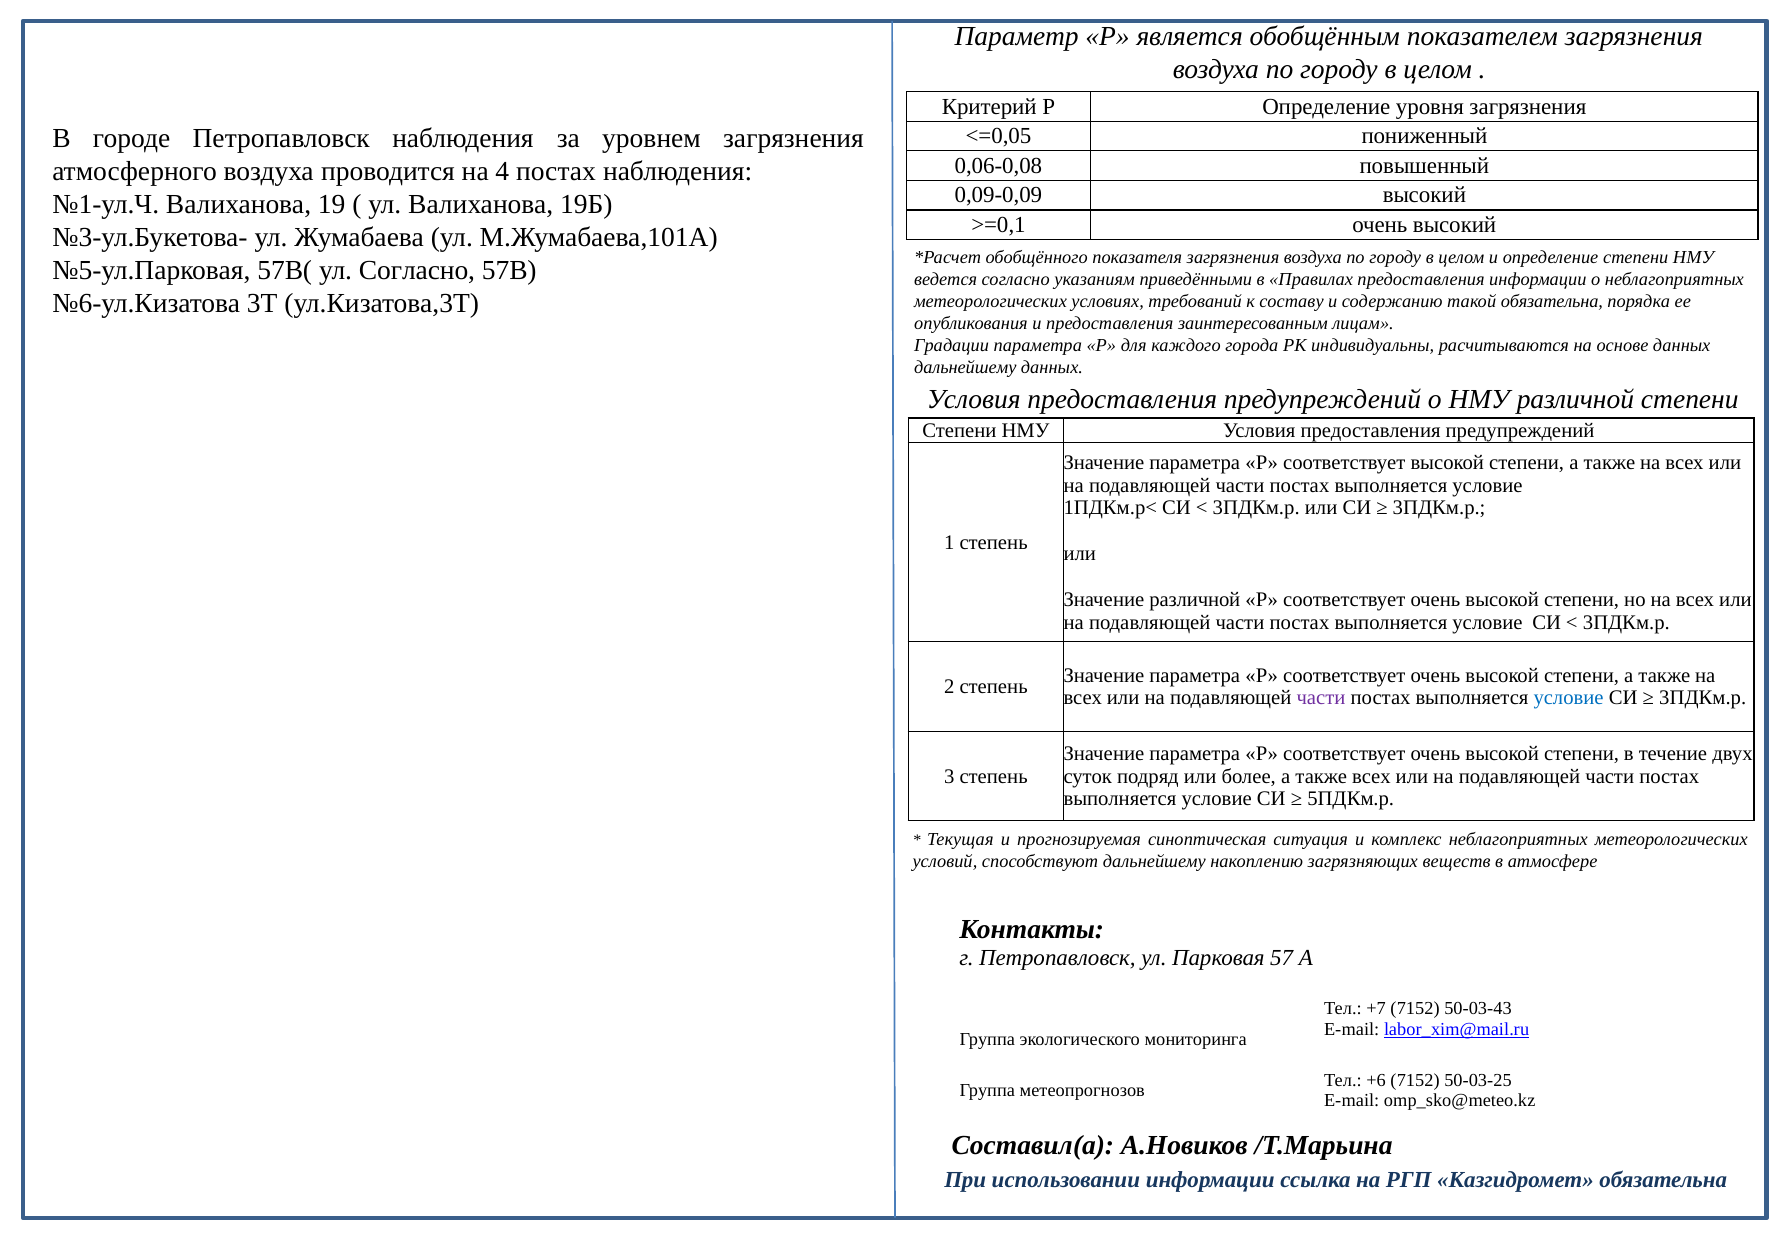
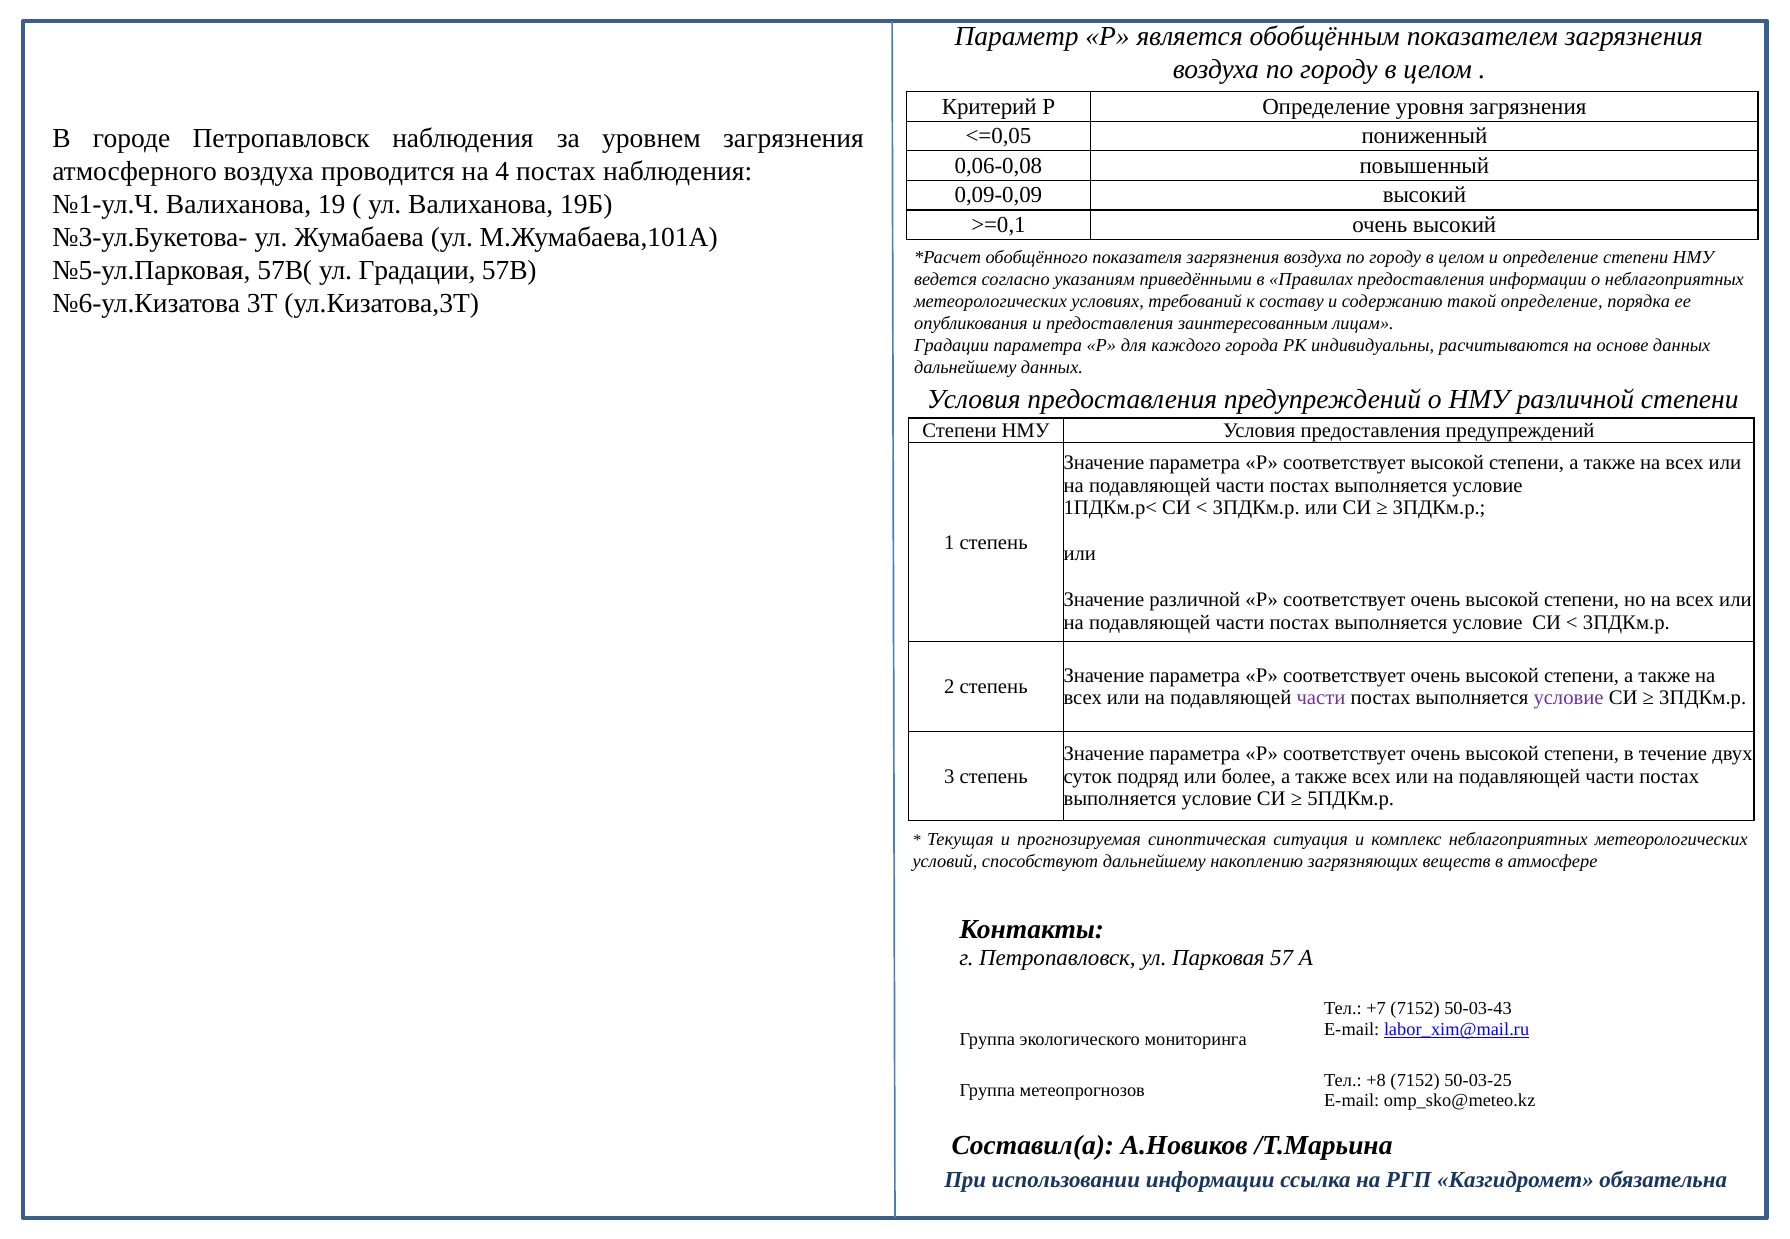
ул Согласно: Согласно -> Градации
такой обязательна: обязательна -> определение
условие at (1569, 698) colour: blue -> purple
+6: +6 -> +8
